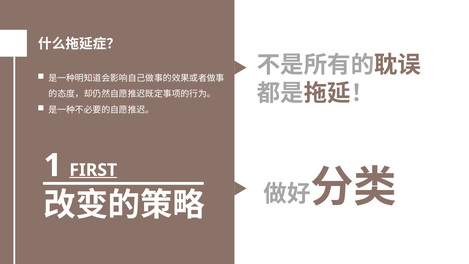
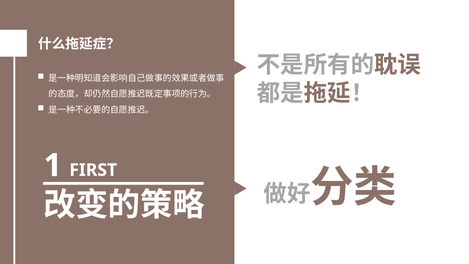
FIRST underline: present -> none
